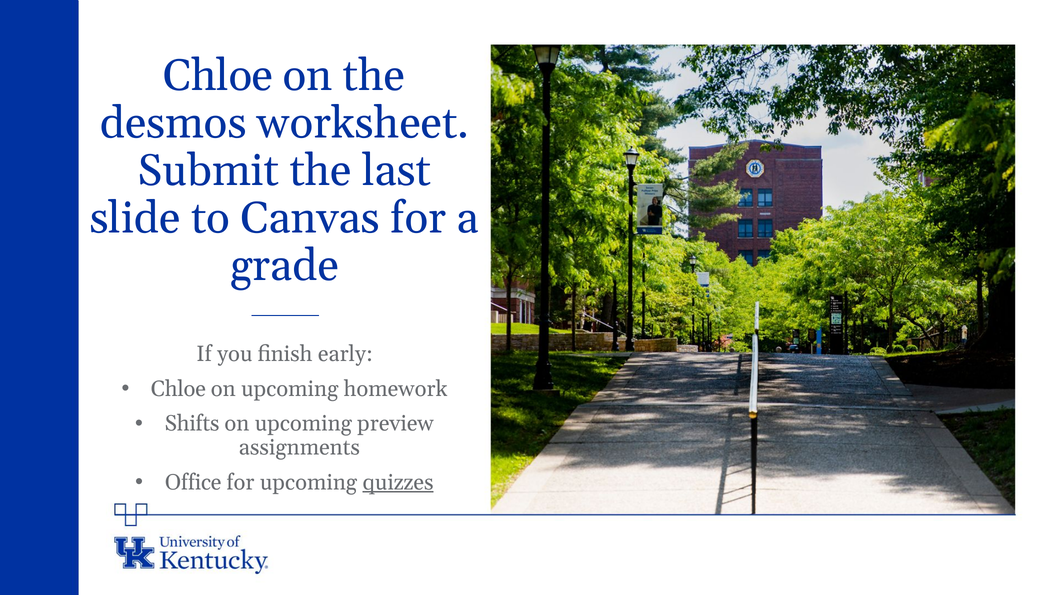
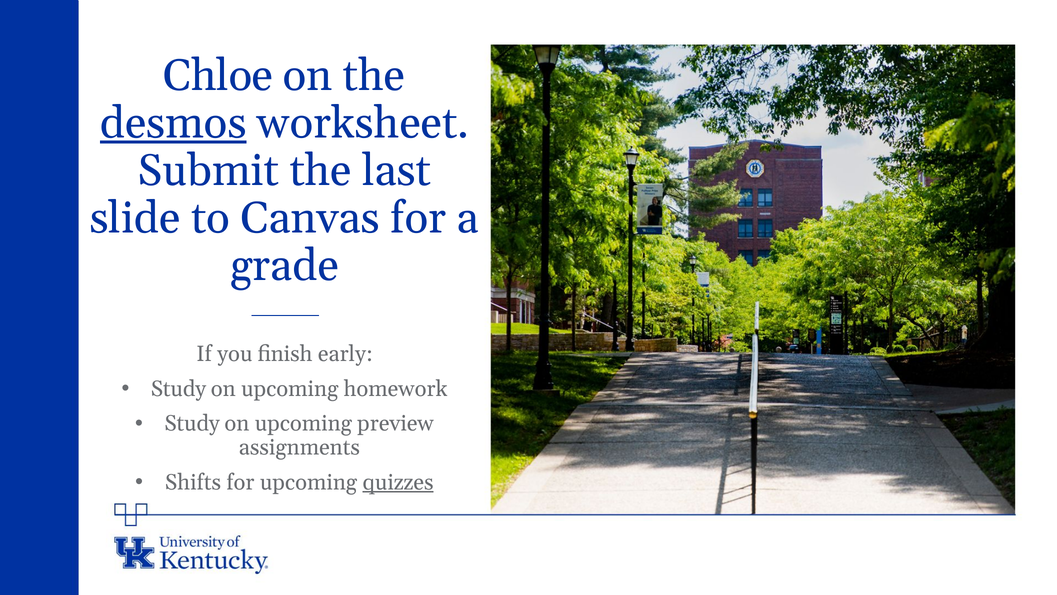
desmos underline: none -> present
Chloe at (178, 389): Chloe -> Study
Shifts at (192, 423): Shifts -> Study
Office: Office -> Shifts
